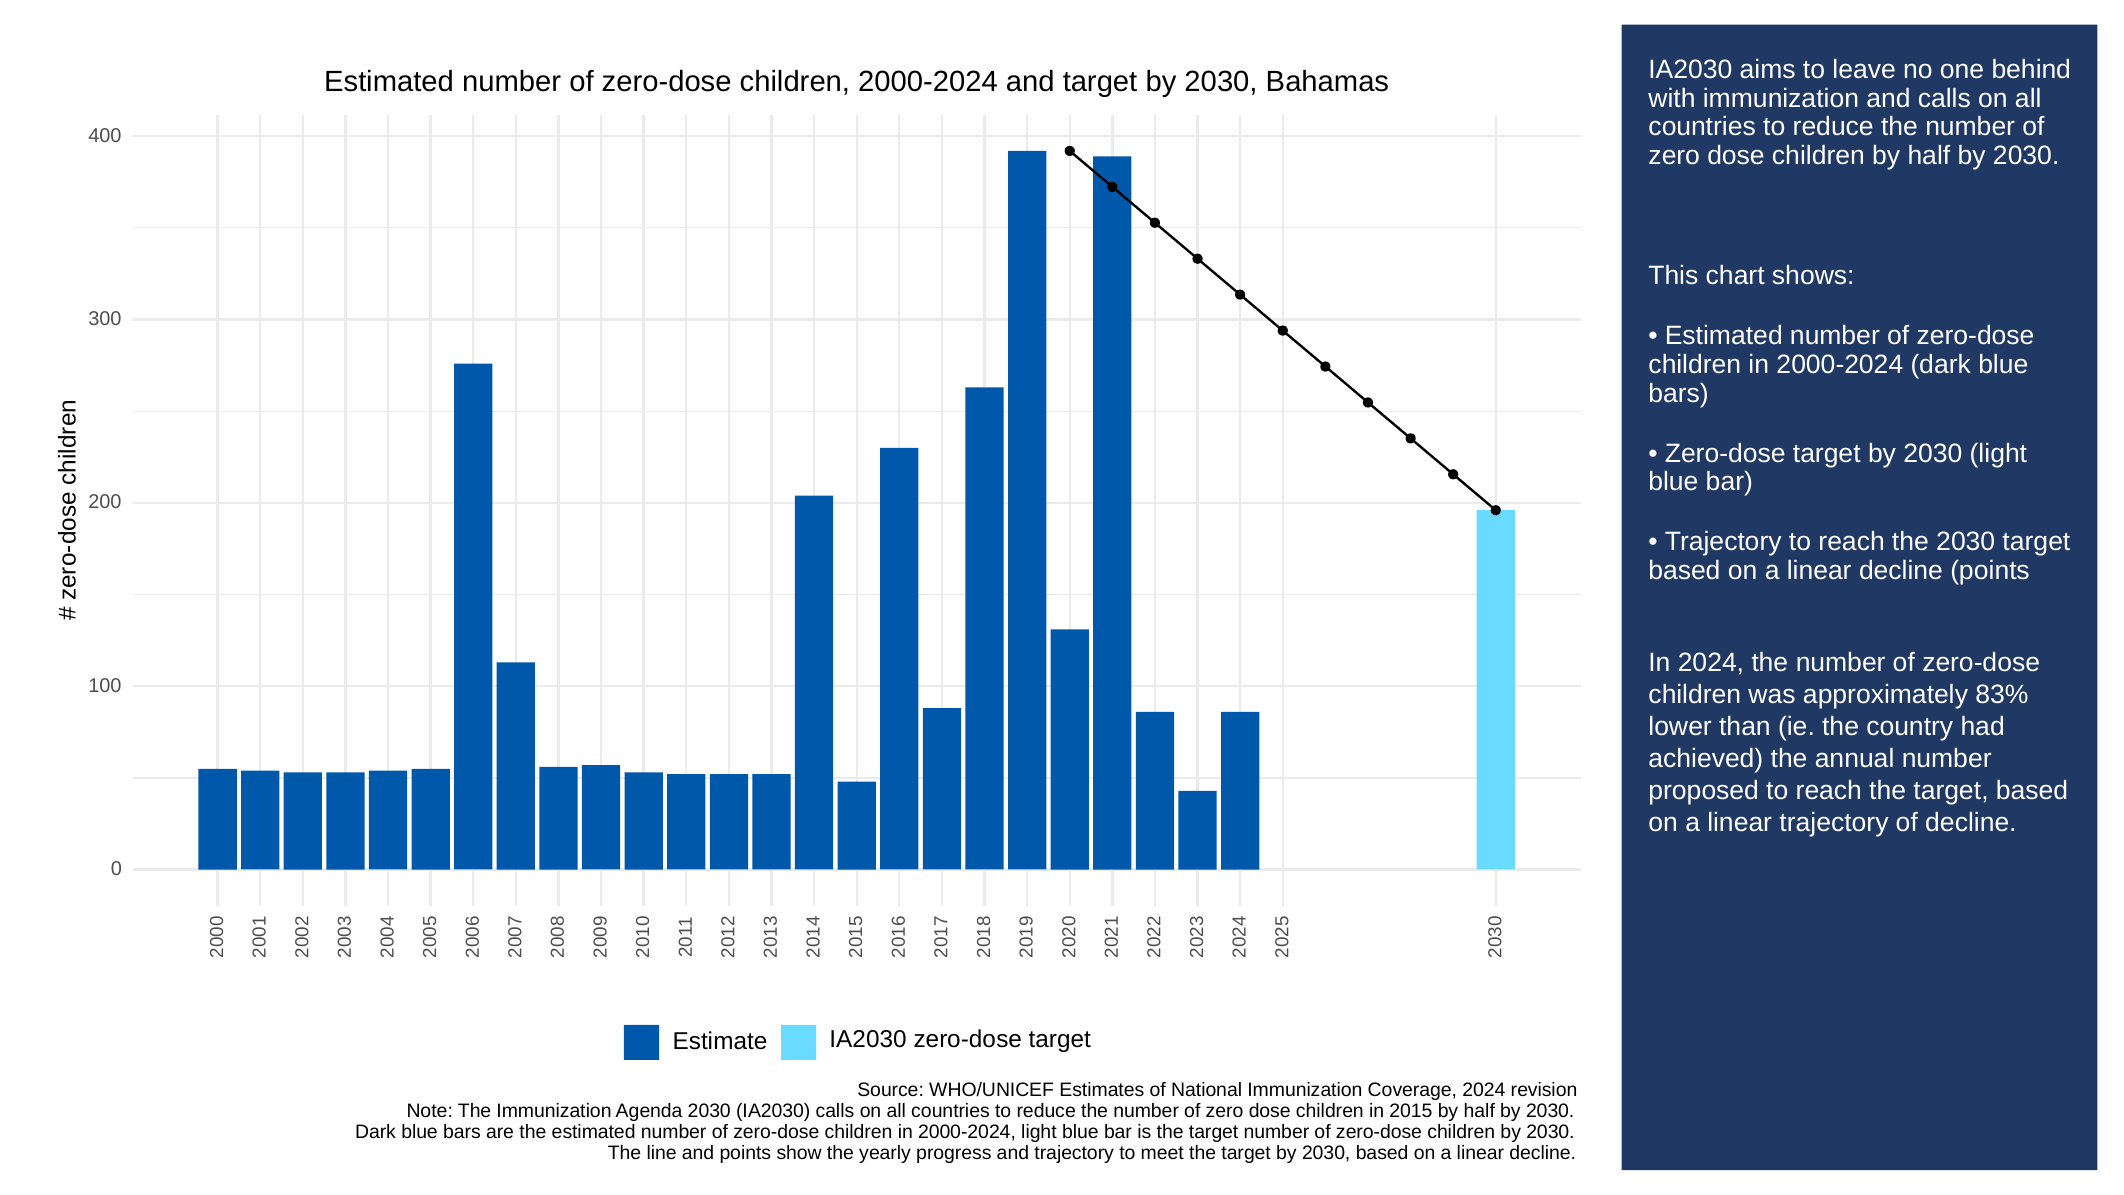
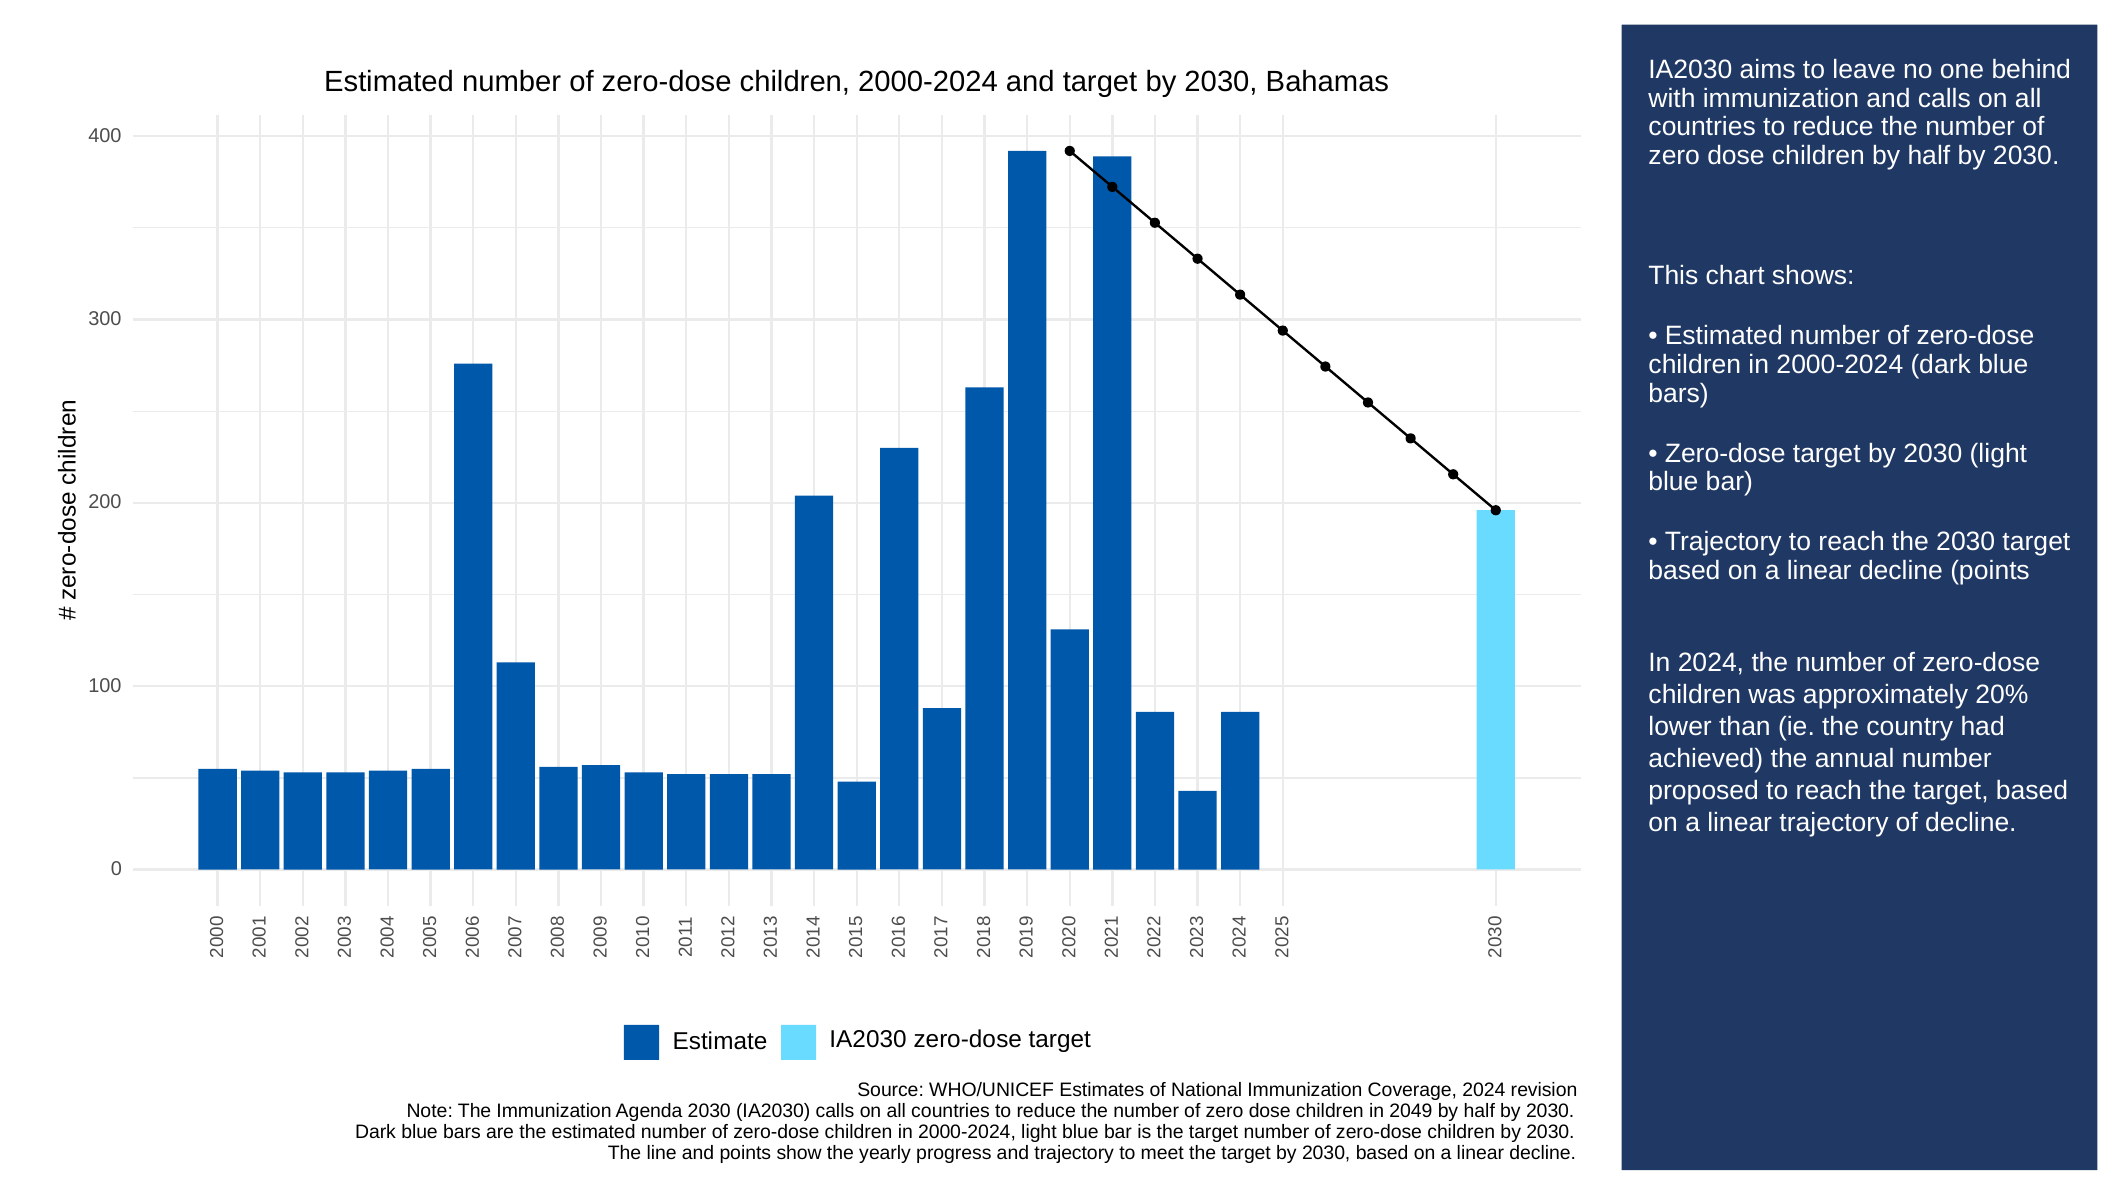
83%: 83% -> 20%
2015: 2015 -> 2049
